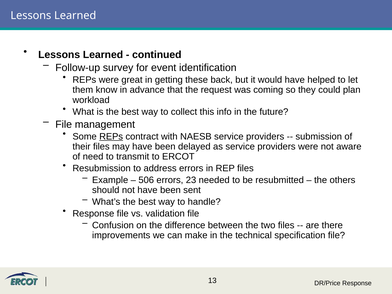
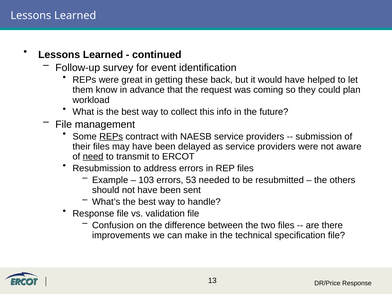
need underline: none -> present
506: 506 -> 103
23: 23 -> 53
